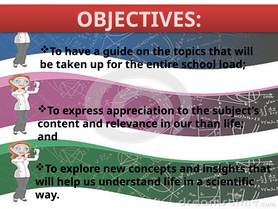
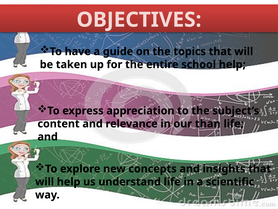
school load: load -> help
